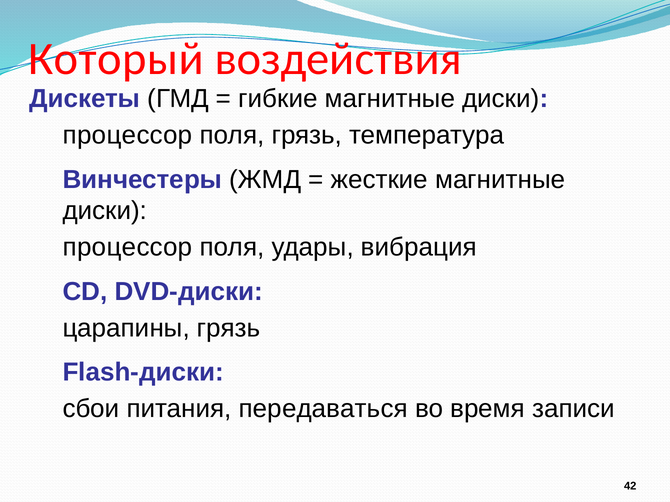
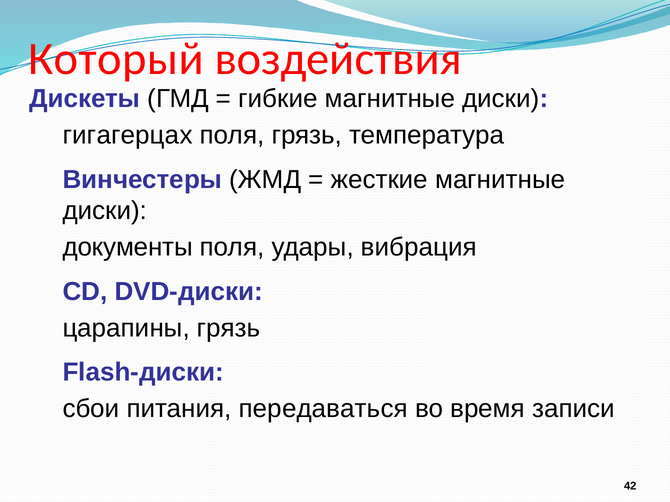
процессор at (128, 135): процессор -> гигагерцах
процессор at (128, 248): процессор -> документы
